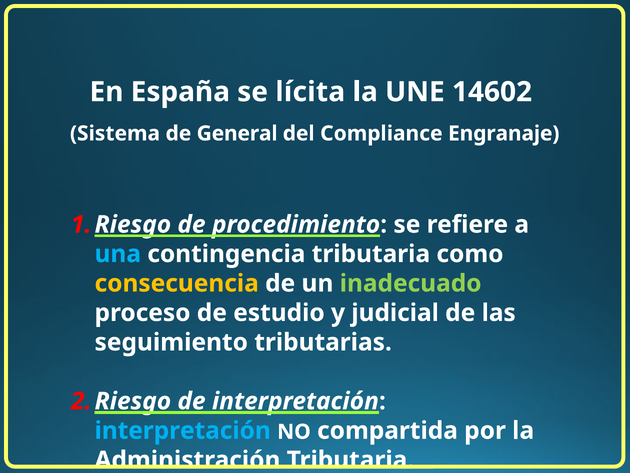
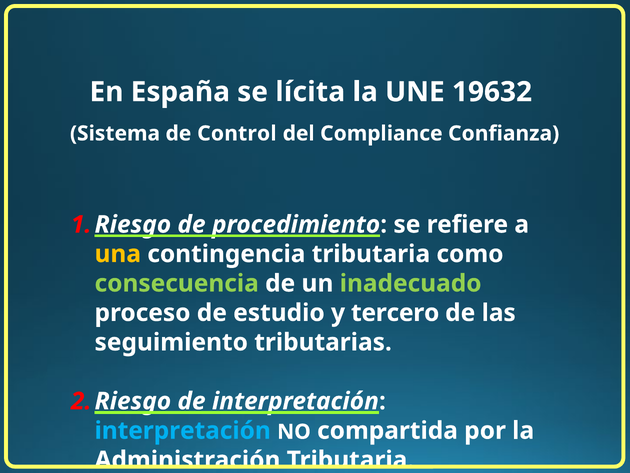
14602: 14602 -> 19632
General: General -> Control
Engranaje: Engranaje -> Confianza
una colour: light blue -> yellow
consecuencia colour: yellow -> light green
judicial: judicial -> tercero
